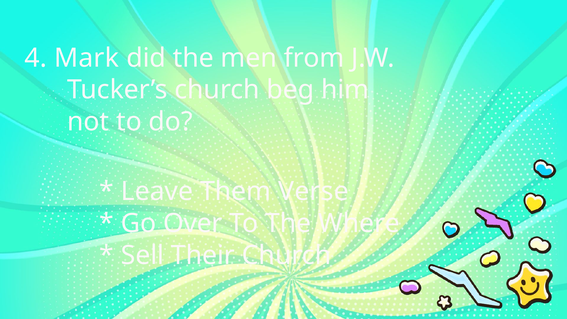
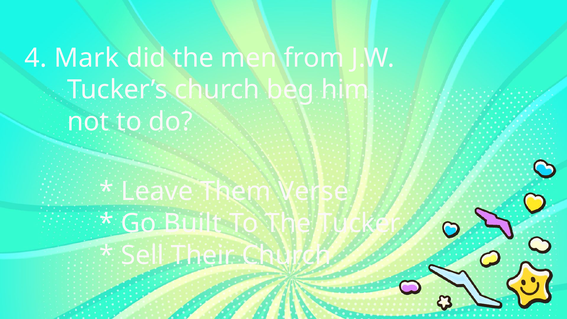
Over: Over -> Built
Where: Where -> Tucker
